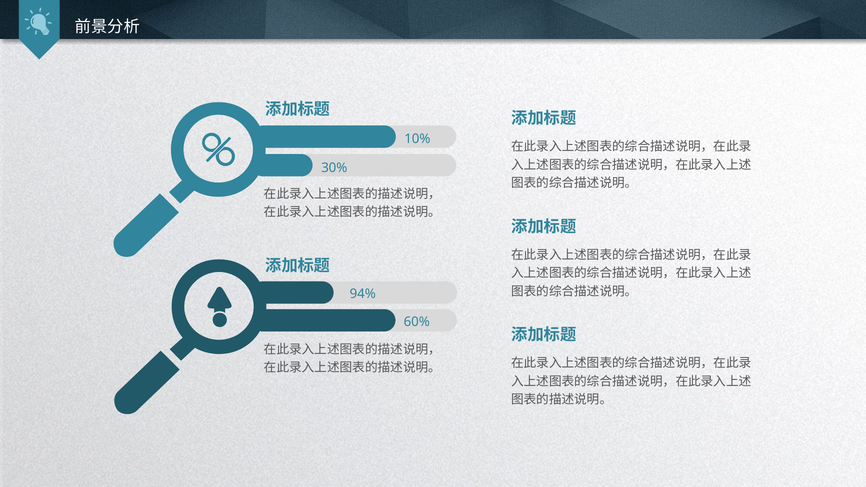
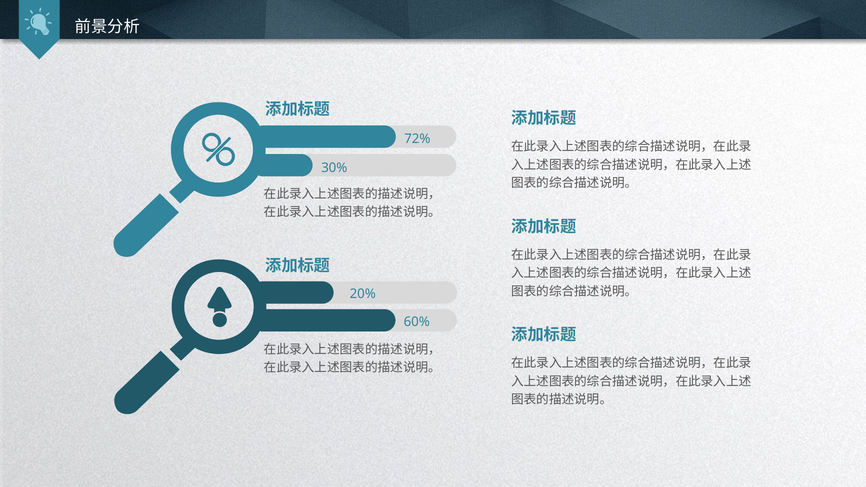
10%: 10% -> 72%
94%: 94% -> 20%
